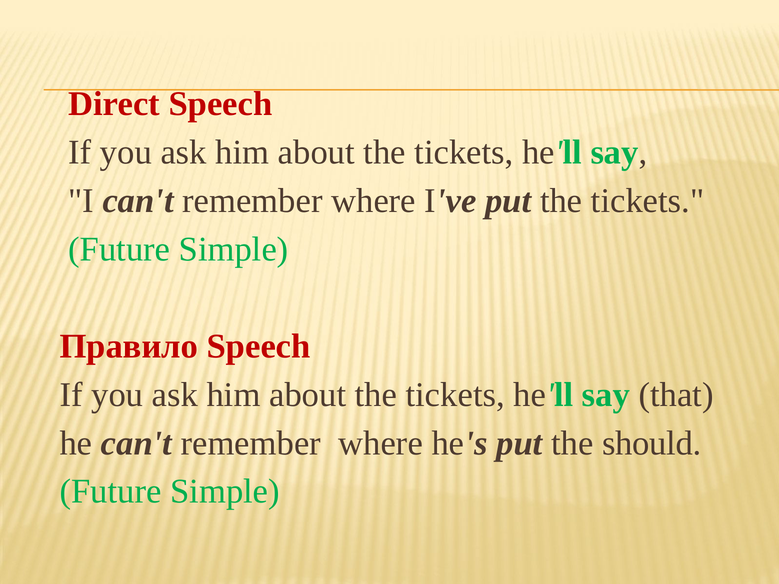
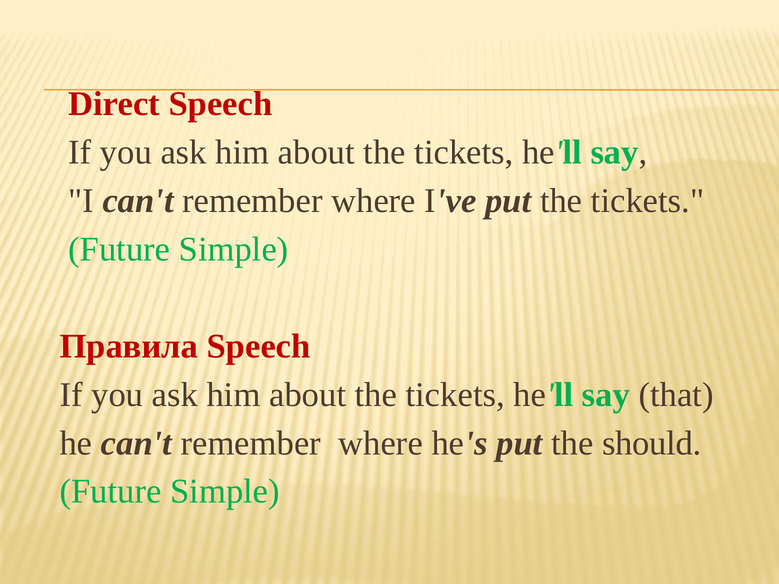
Правило: Правило -> Правила
